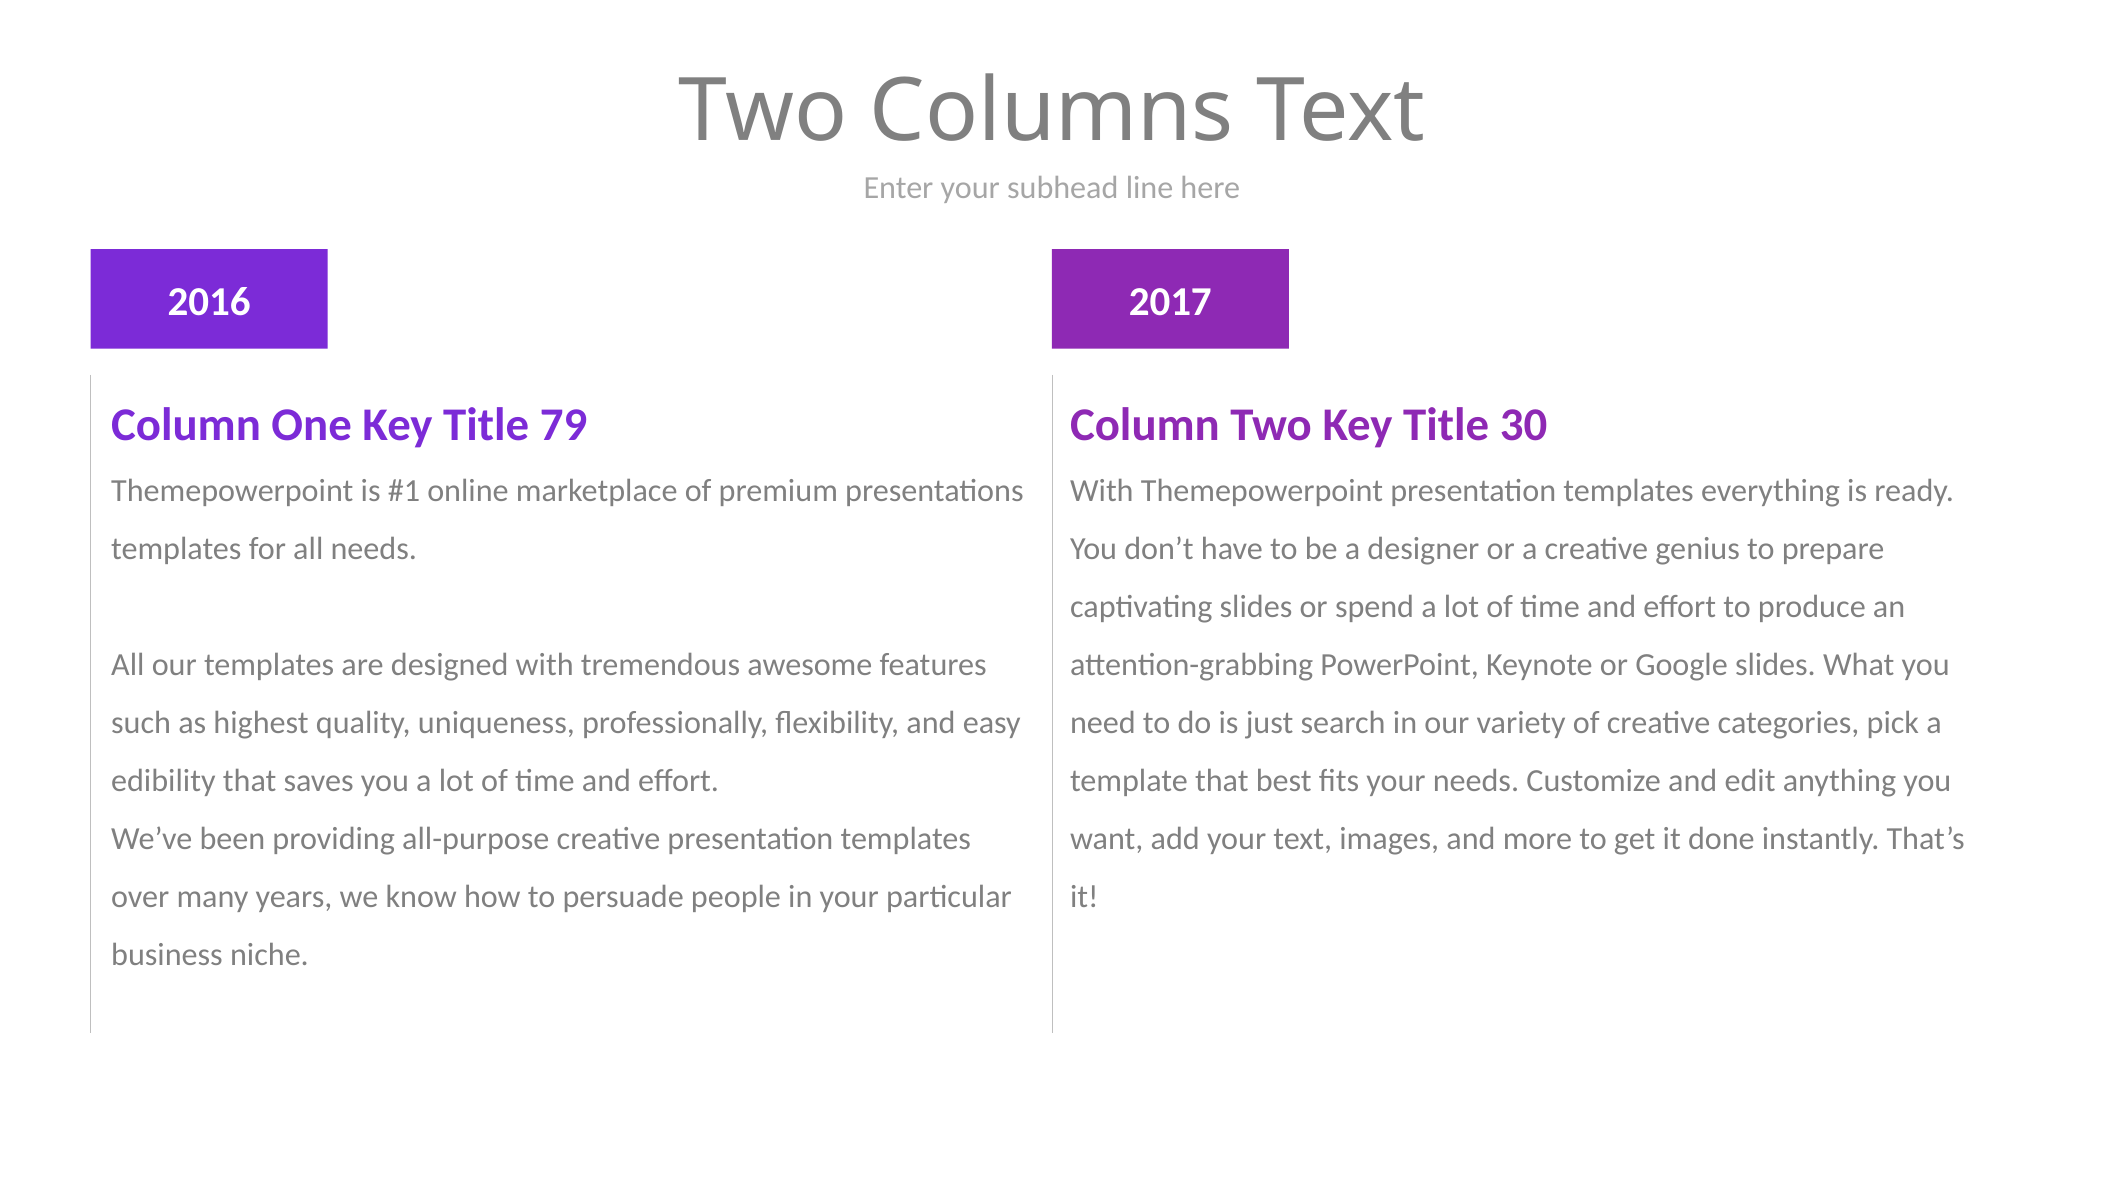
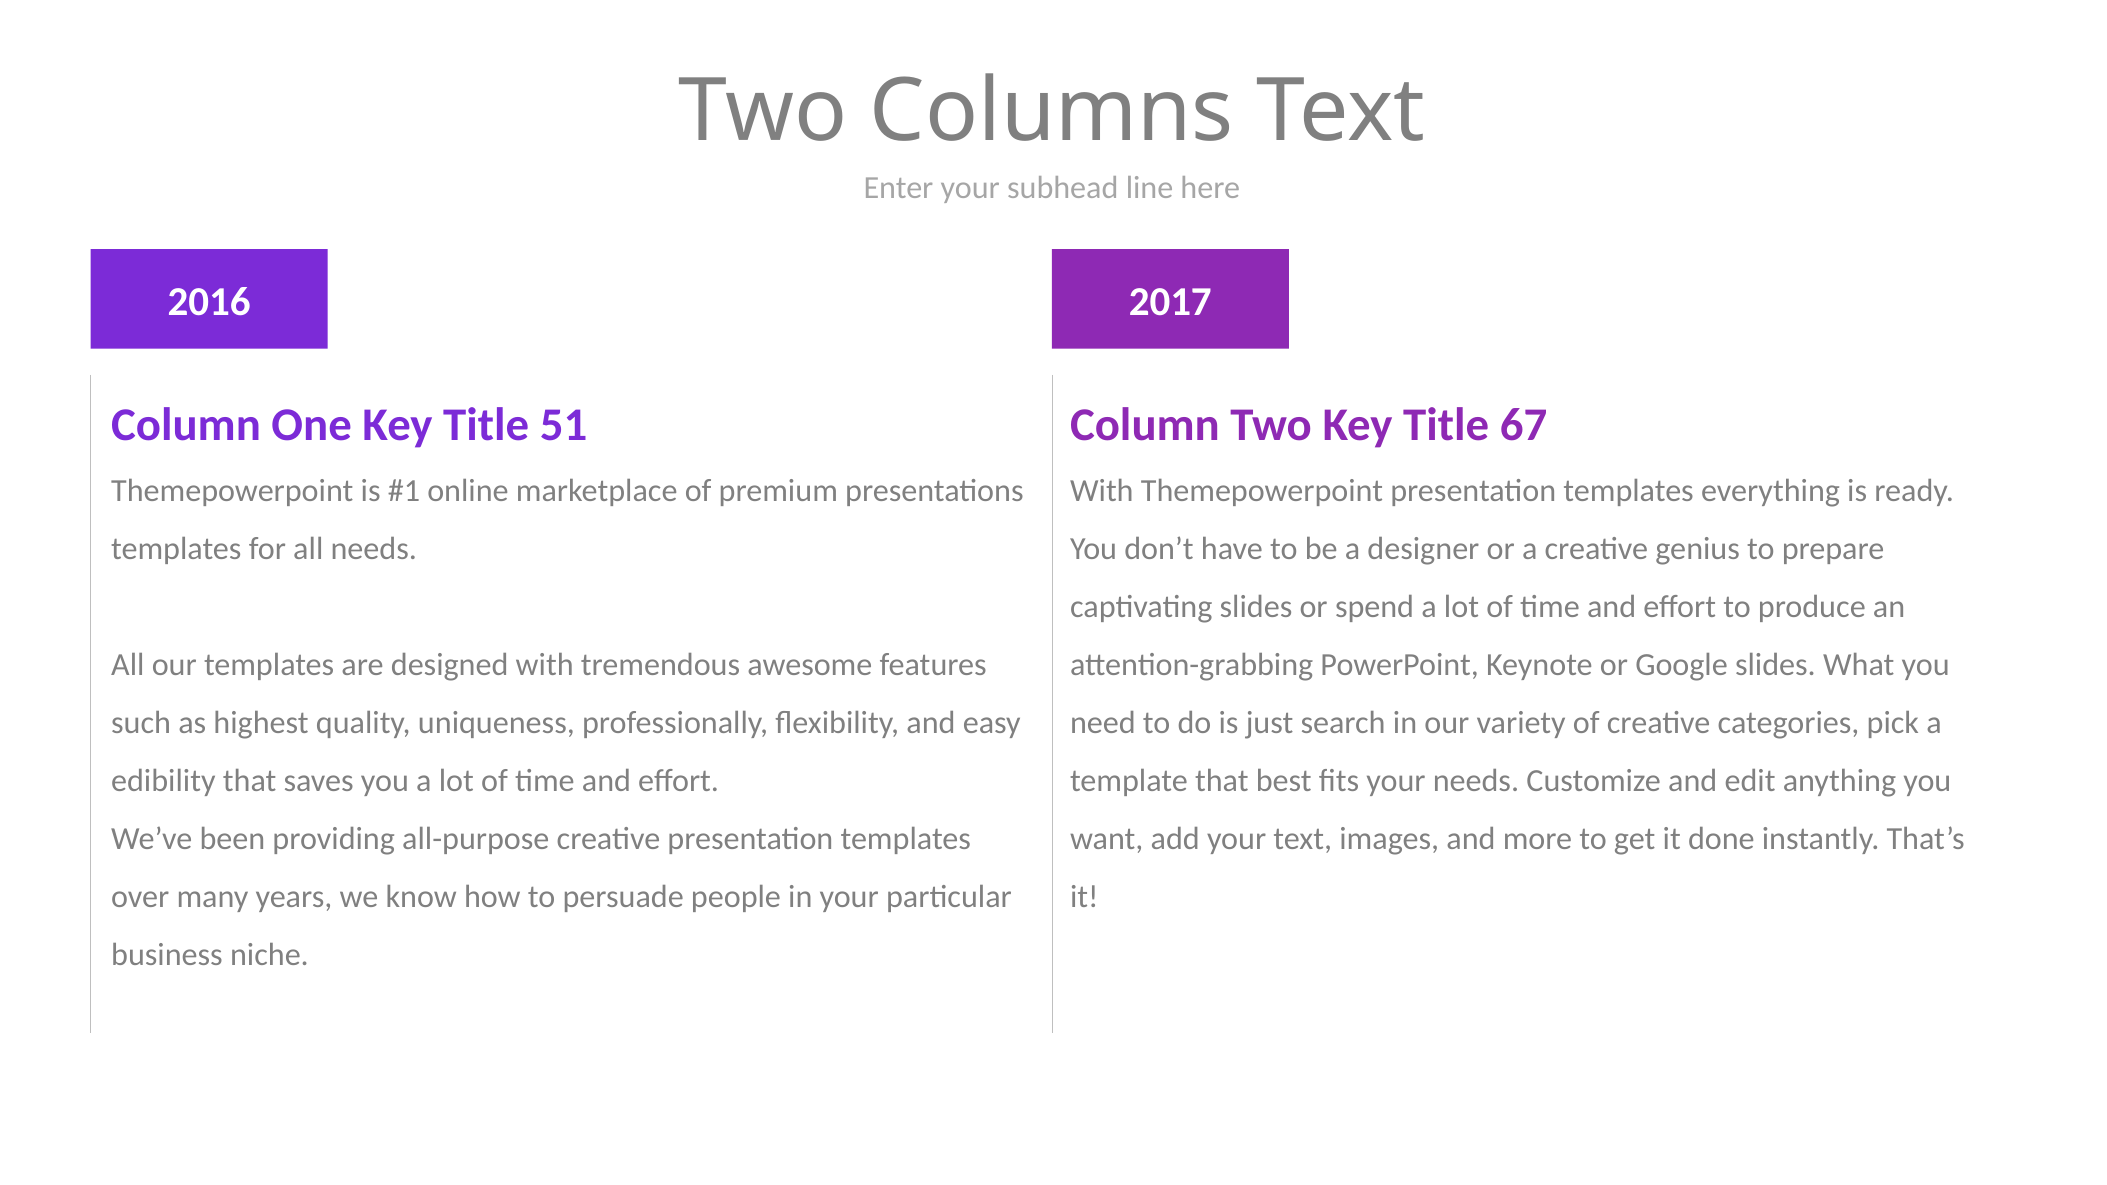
79: 79 -> 51
30: 30 -> 67
